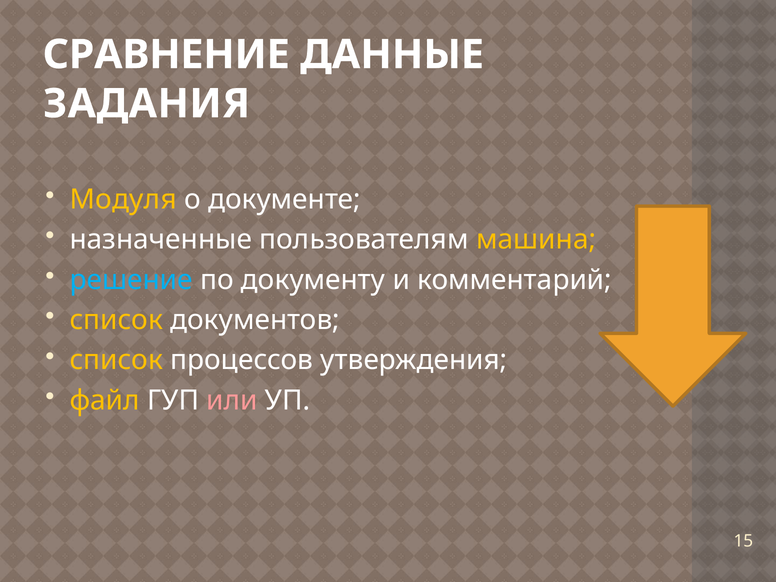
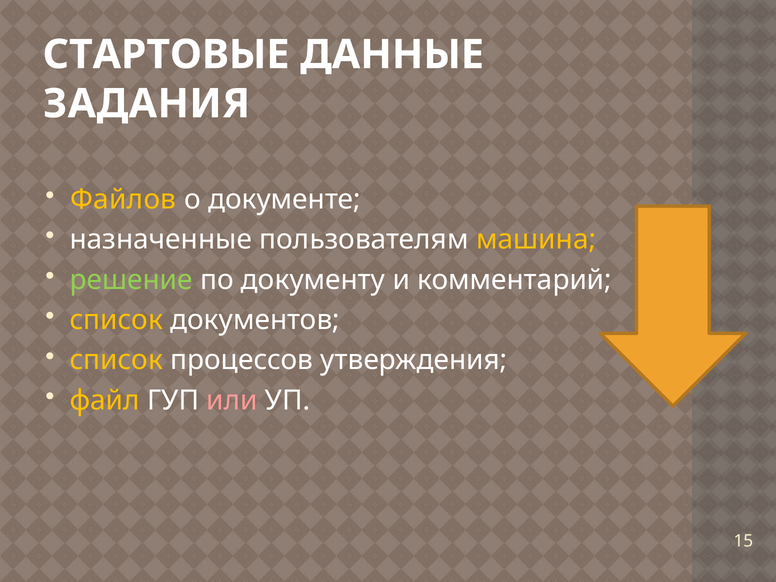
СРАВНЕНИЕ: СРАВНЕНИЕ -> СТАРТОВЫЕ
Модуля: Модуля -> Файлов
решение colour: light blue -> light green
